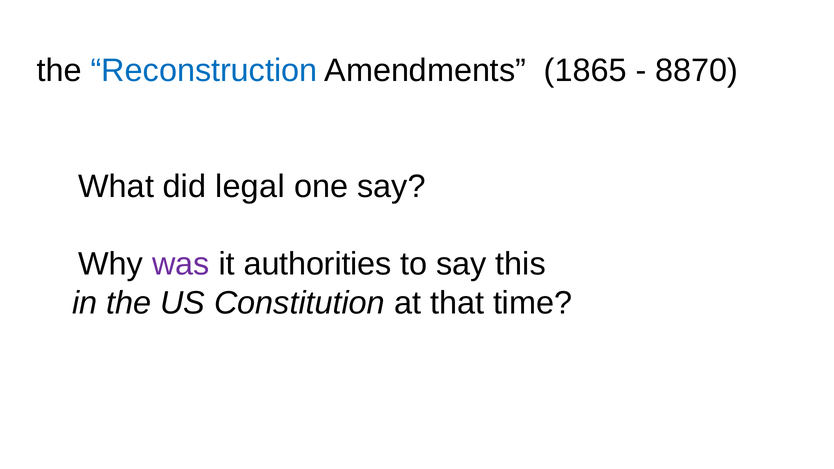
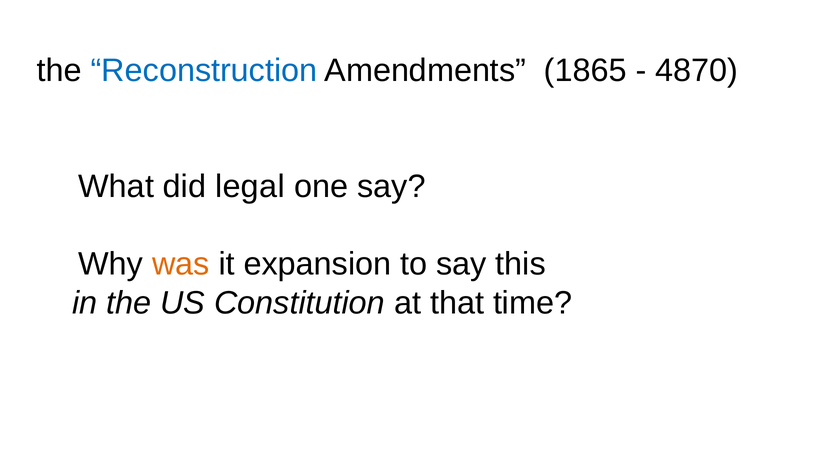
8870: 8870 -> 4870
was colour: purple -> orange
authorities: authorities -> expansion
